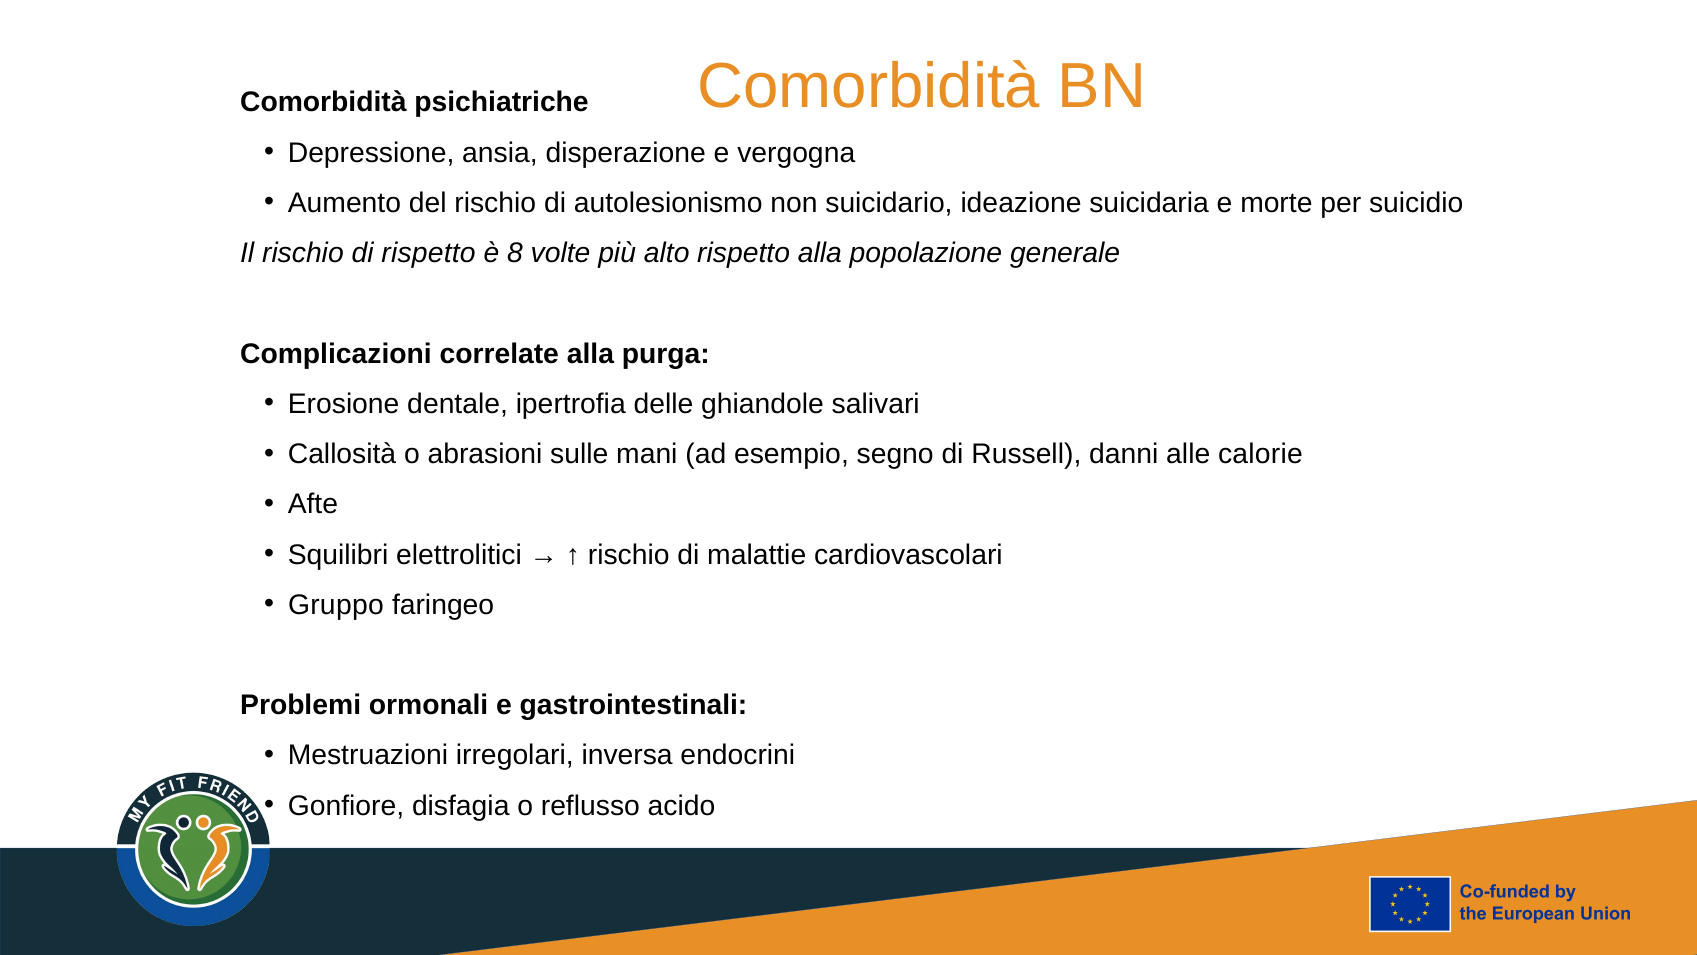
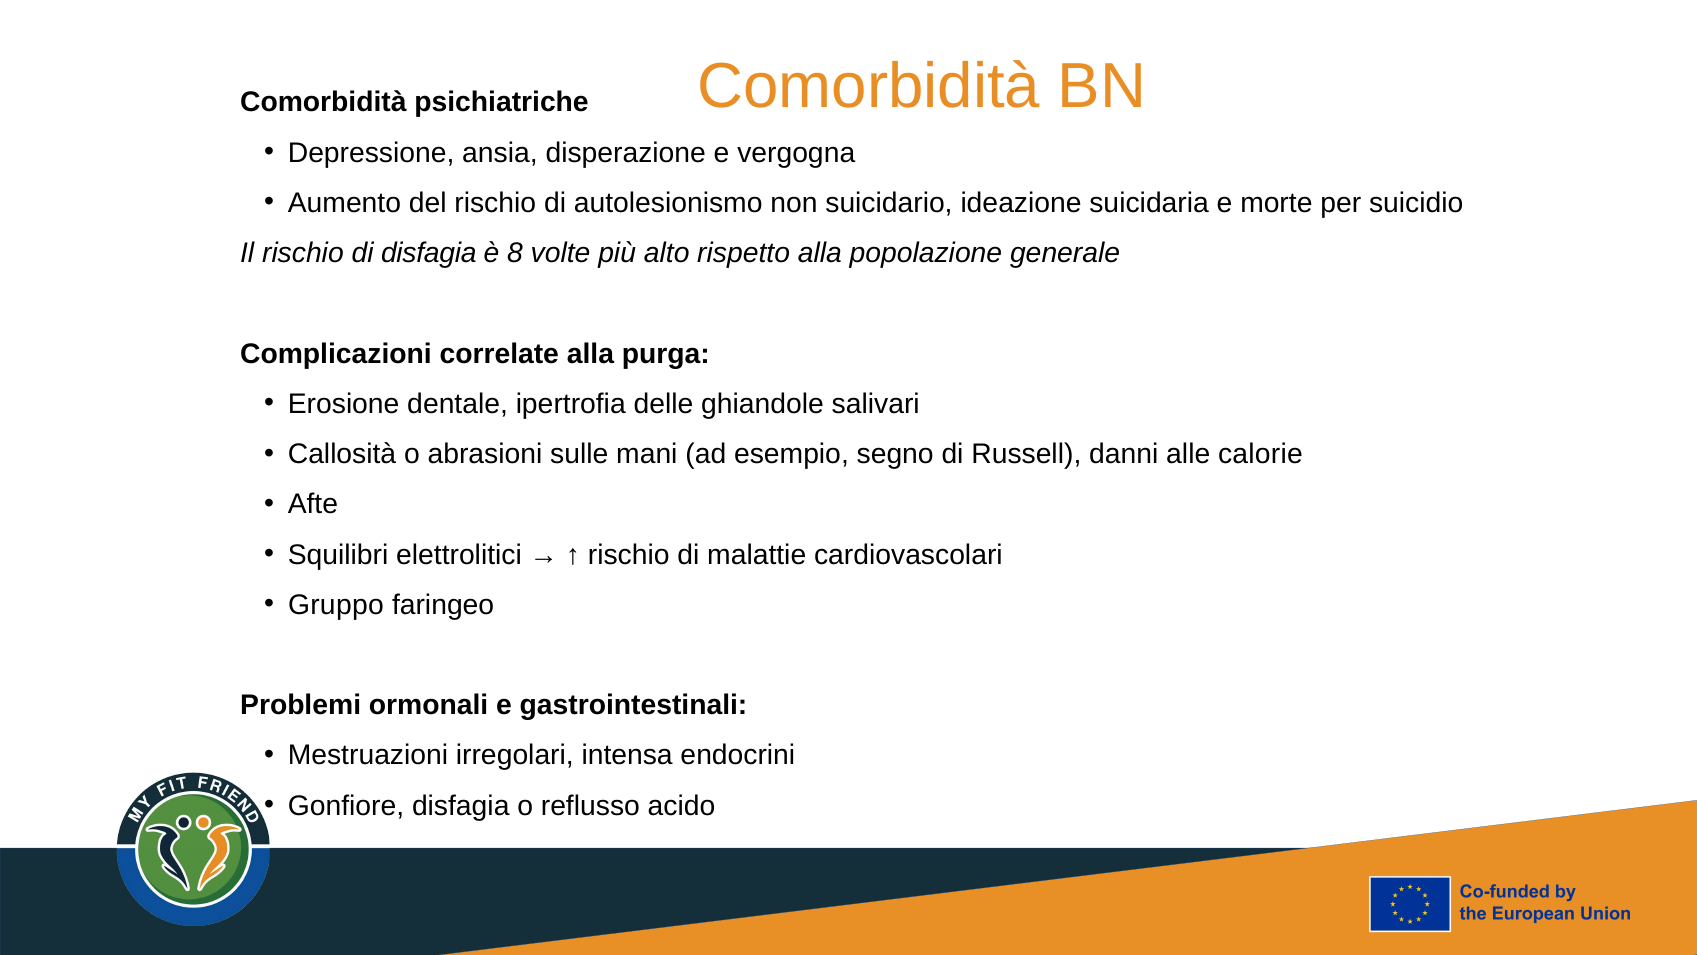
di rispetto: rispetto -> disfagia
inversa: inversa -> intensa
